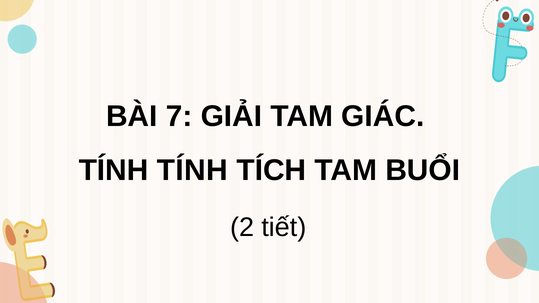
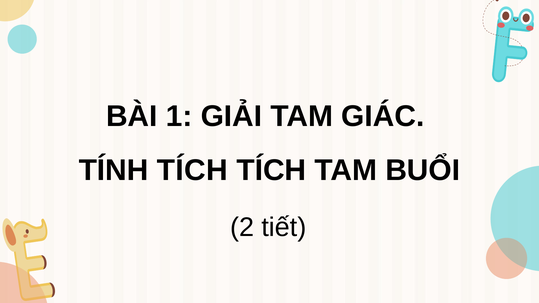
7: 7 -> 1
TÍNH TÍNH: TÍNH -> TÍCH
